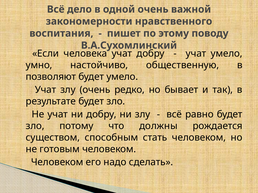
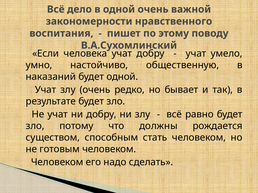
позволяют: позволяют -> наказаний
будет умело: умело -> одной
